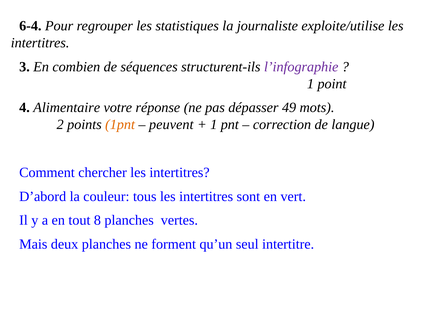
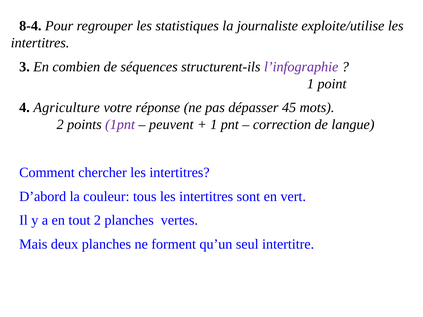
6-4: 6-4 -> 8-4
Alimentaire: Alimentaire -> Agriculture
49: 49 -> 45
1pnt colour: orange -> purple
tout 8: 8 -> 2
